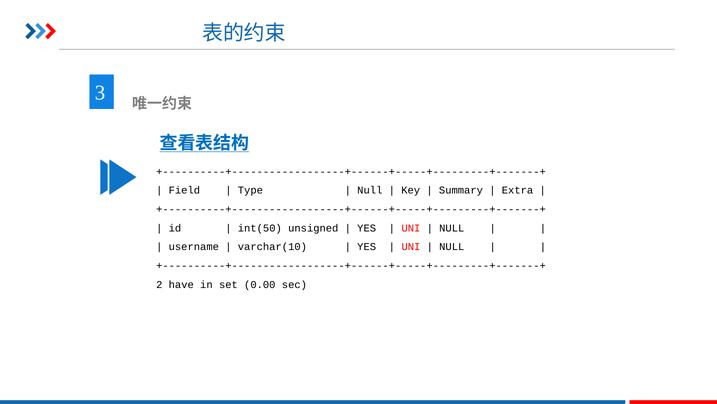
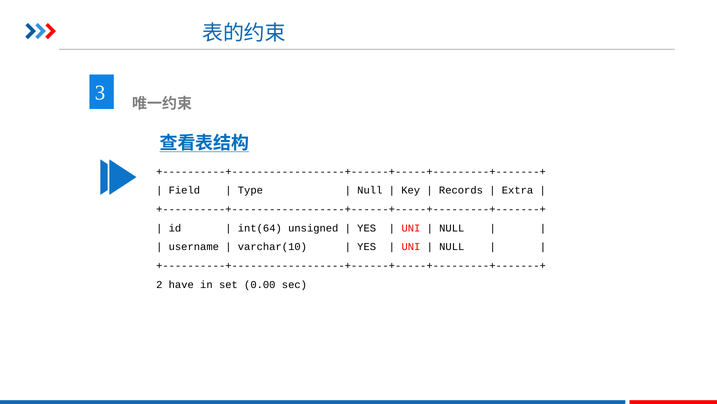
Summary: Summary -> Records
int(50: int(50 -> int(64
